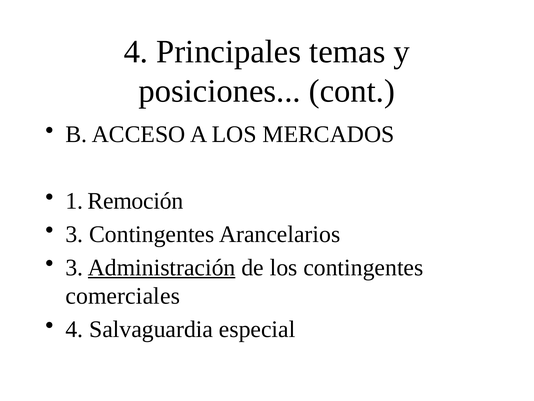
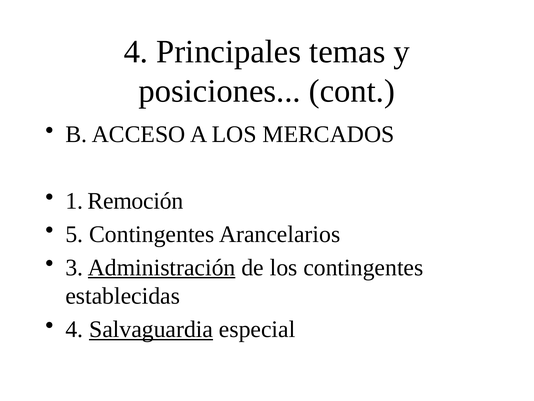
3 at (74, 234): 3 -> 5
comerciales: comerciales -> establecidas
Salvaguardia underline: none -> present
